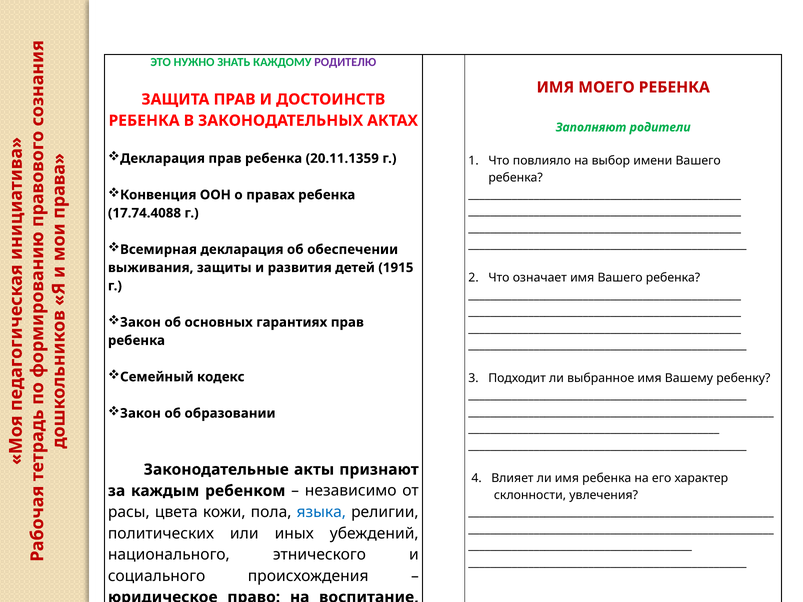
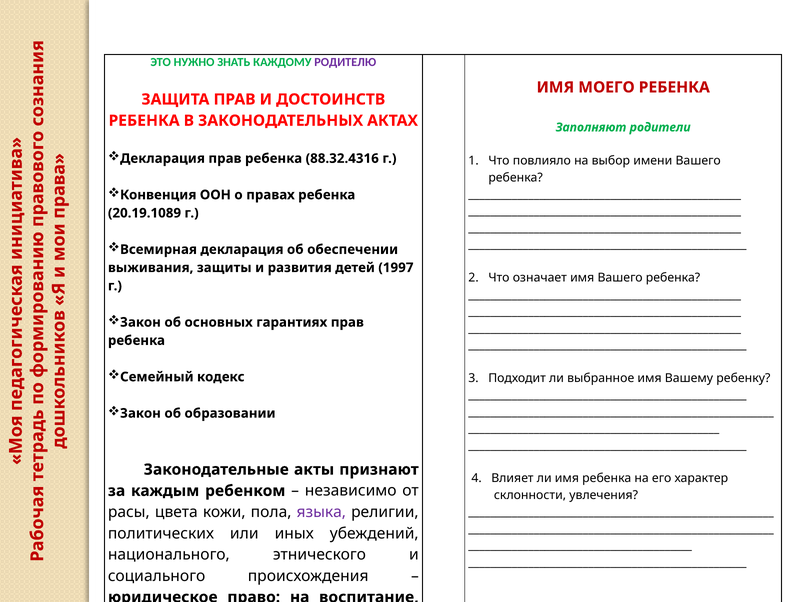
20.11.1359: 20.11.1359 -> 88.32.4316
17.74.4088: 17.74.4088 -> 20.19.1089
1915: 1915 -> 1997
языка colour: blue -> purple
